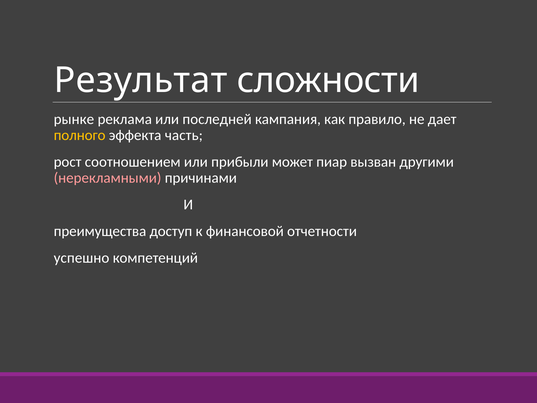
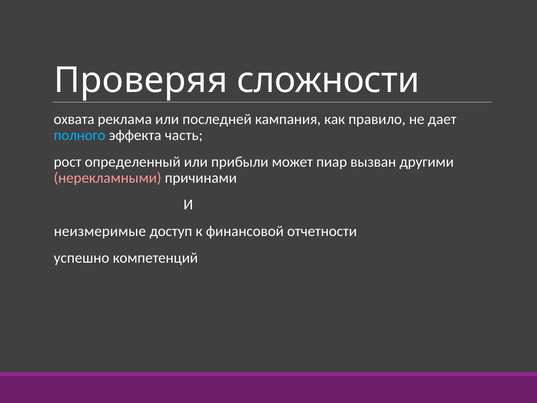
Результат: Результат -> Проверяя
рынке: рынке -> охвата
полного colour: yellow -> light blue
соотношением: соотношением -> определенный
преимущества: преимущества -> неизмеримые
